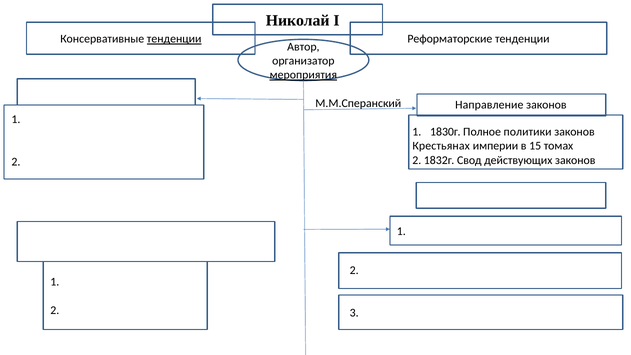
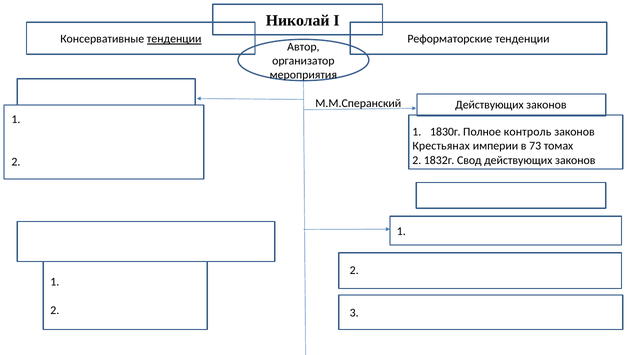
мероприятия underline: present -> none
М.М.Сперанский Направление: Направление -> Действующих
политики: политики -> контроль
15: 15 -> 73
